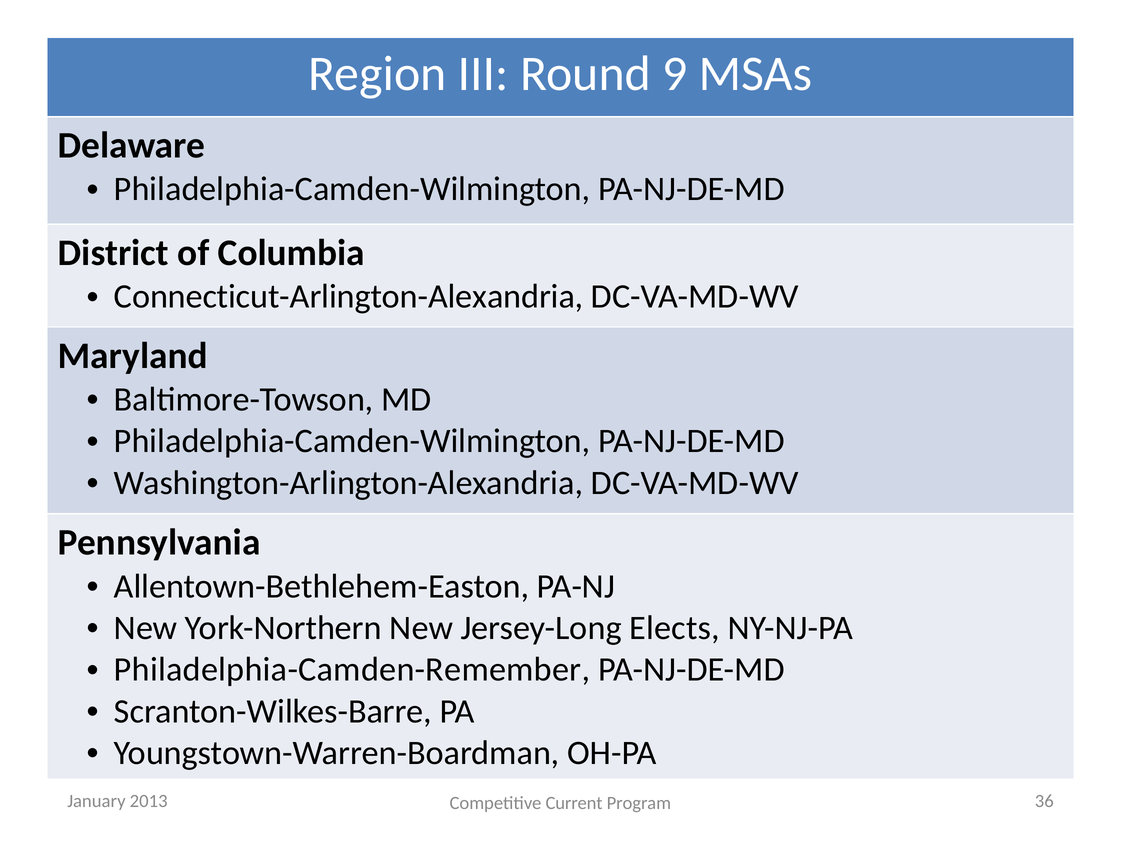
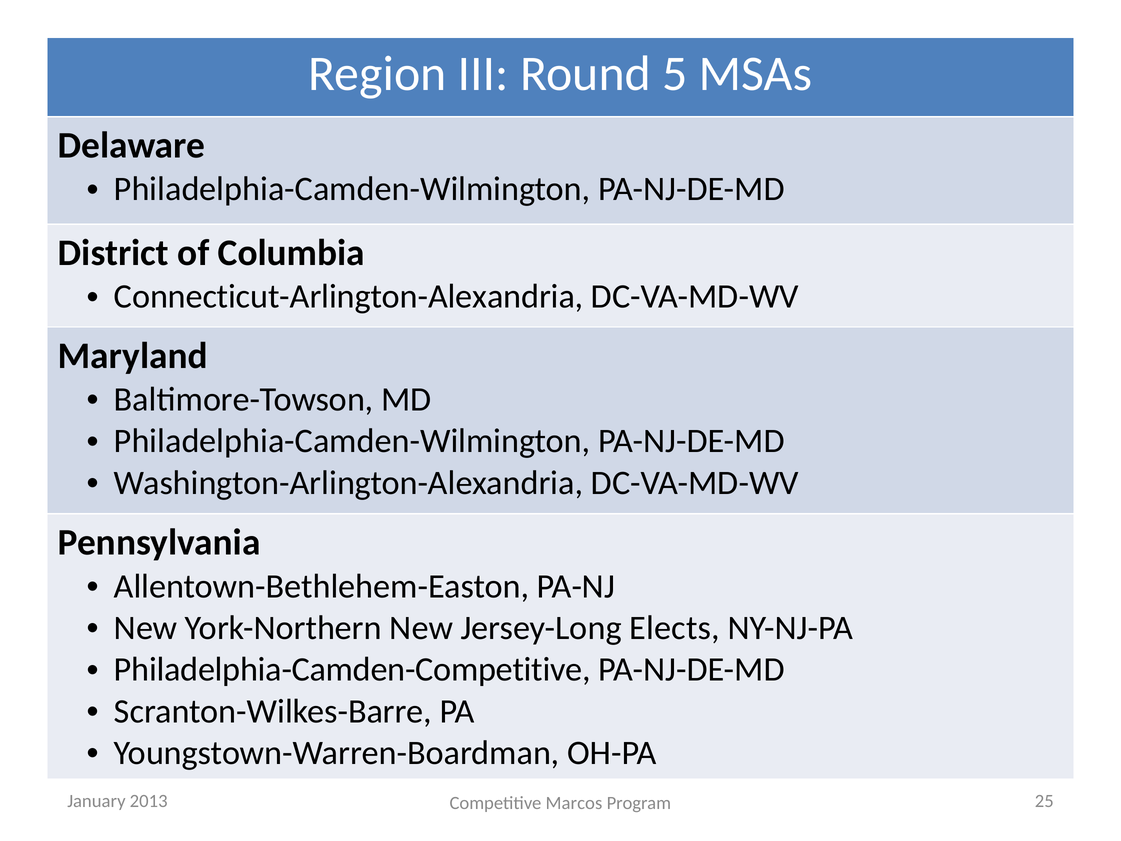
9: 9 -> 5
Philadelphia-Camden-Remember: Philadelphia-Camden-Remember -> Philadelphia-Camden-Competitive
36: 36 -> 25
Current: Current -> Marcos
